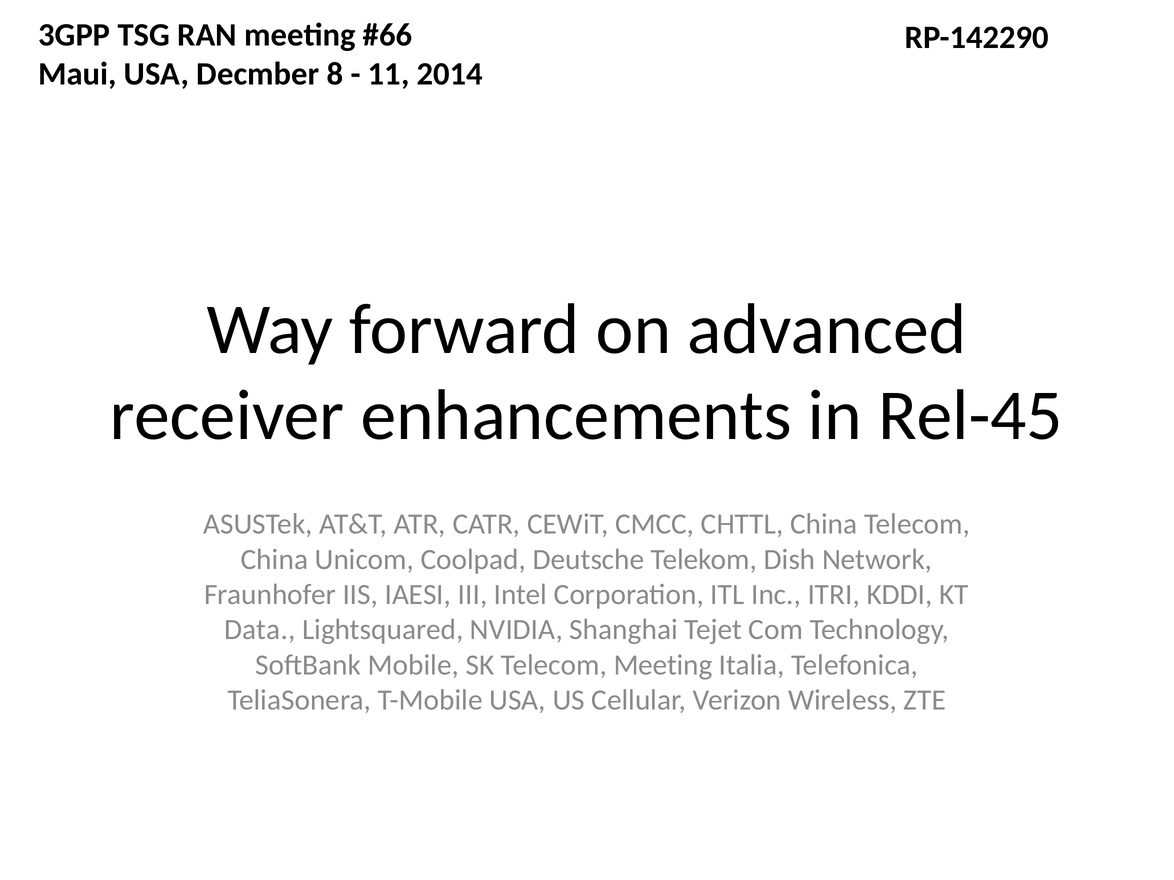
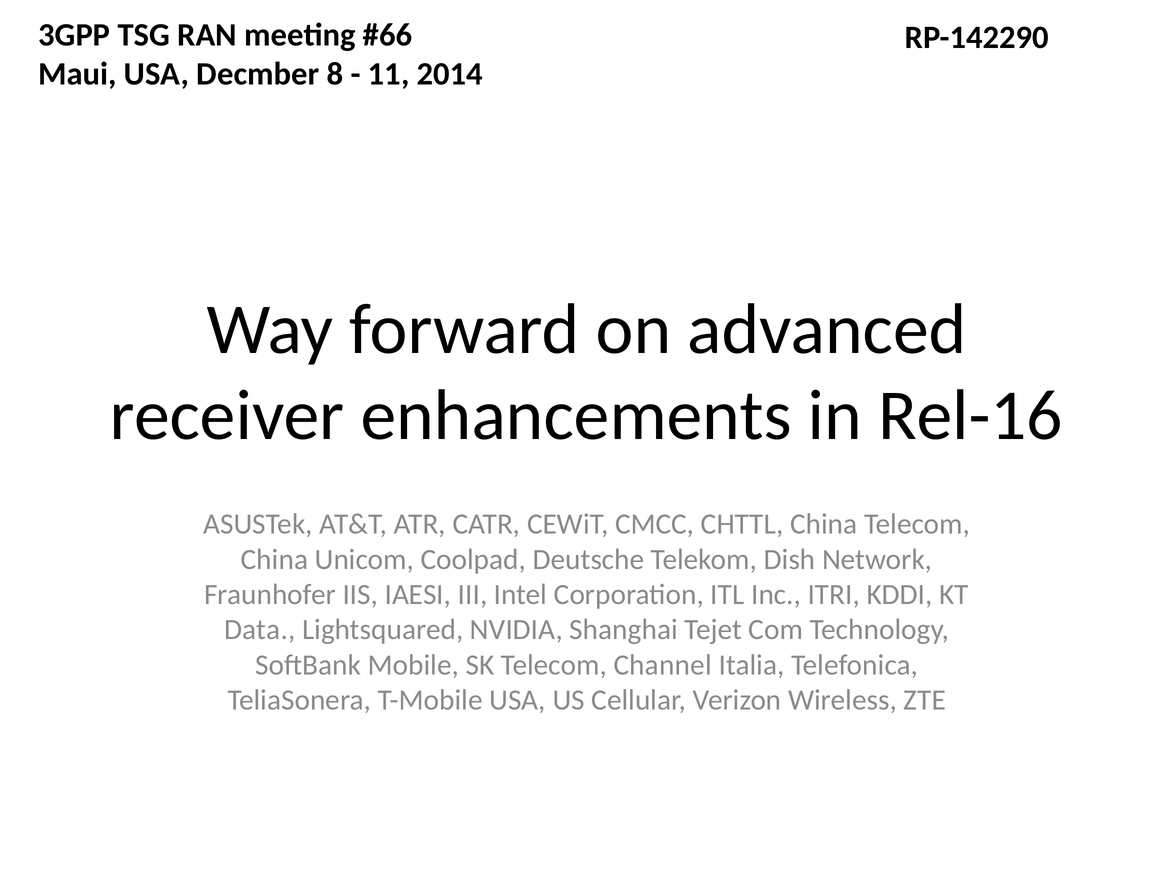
Rel-45: Rel-45 -> Rel-16
Telecom Meeting: Meeting -> Channel
